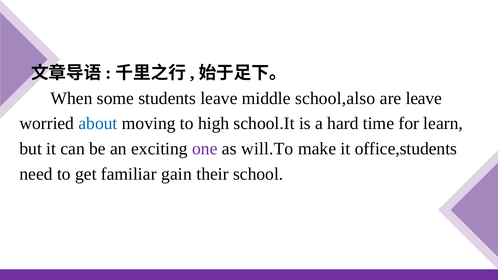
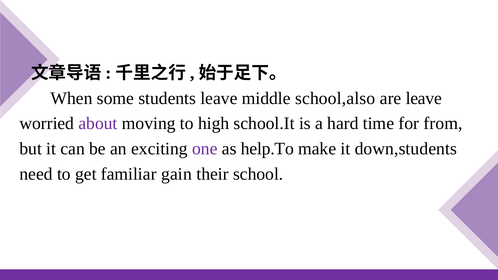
about colour: blue -> purple
learn: learn -> from
will.To: will.To -> help.To
office,students: office,students -> down,students
